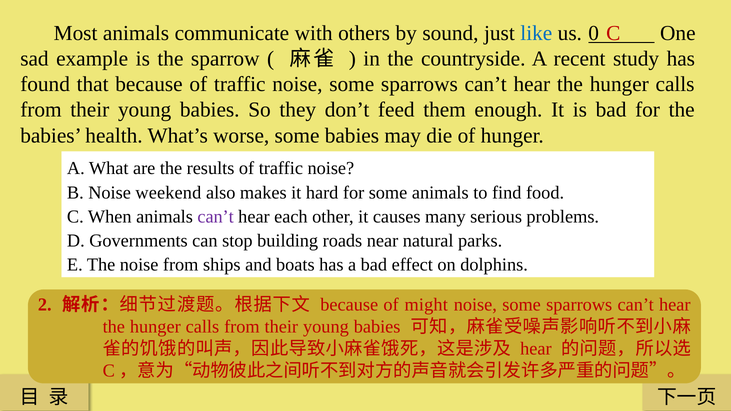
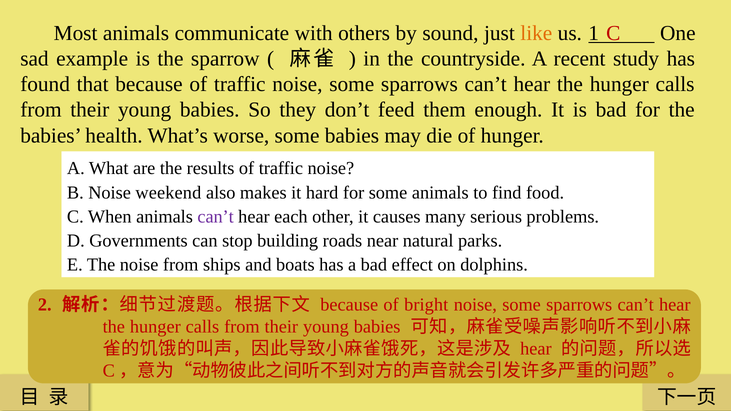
like colour: blue -> orange
0: 0 -> 1
might: might -> bright
